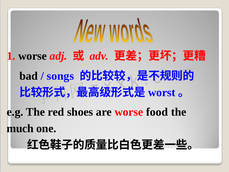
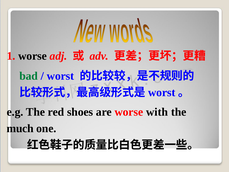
bad colour: black -> green
songs at (60, 76): songs -> worst
food: food -> with
